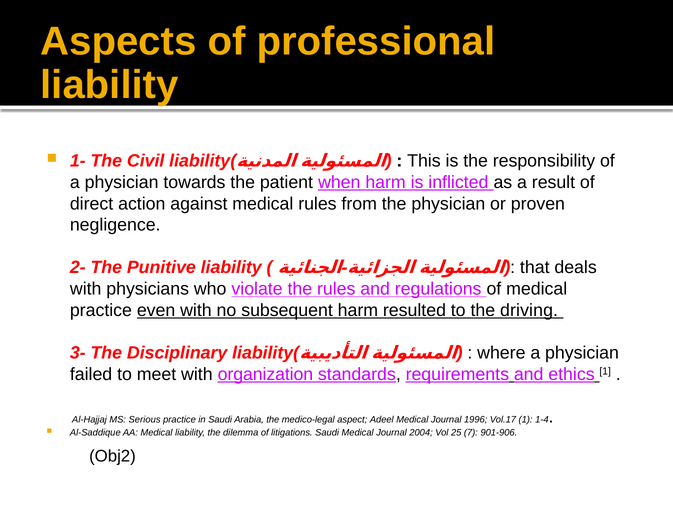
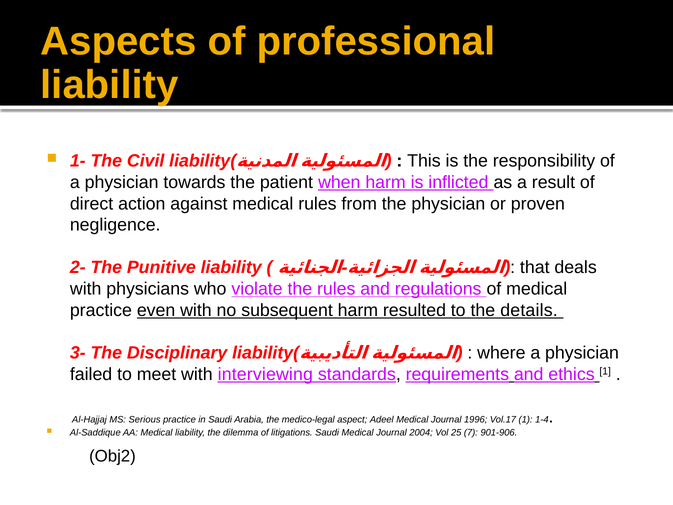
driving: driving -> details
organization: organization -> interviewing
